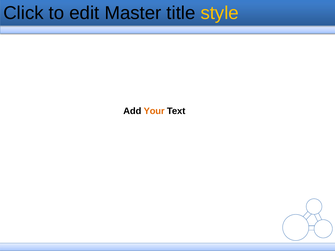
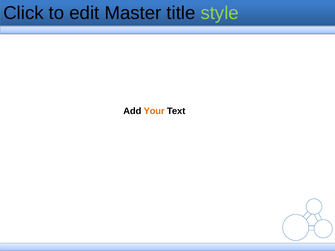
style colour: yellow -> light green
